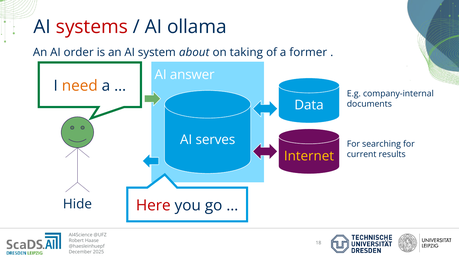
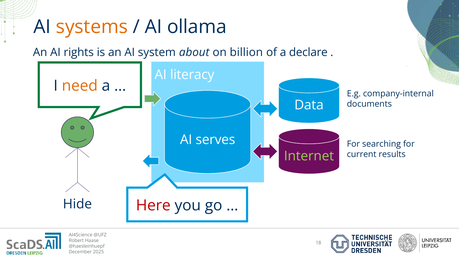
systems colour: red -> orange
order: order -> rights
taking: taking -> billion
former: former -> declare
answer: answer -> literacy
Internet colour: yellow -> light green
